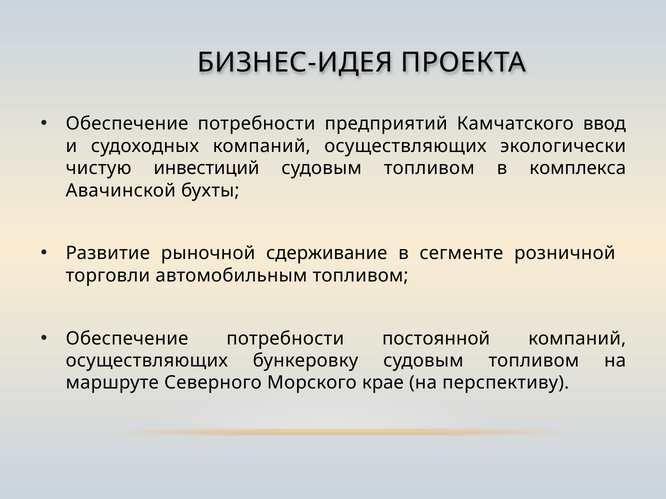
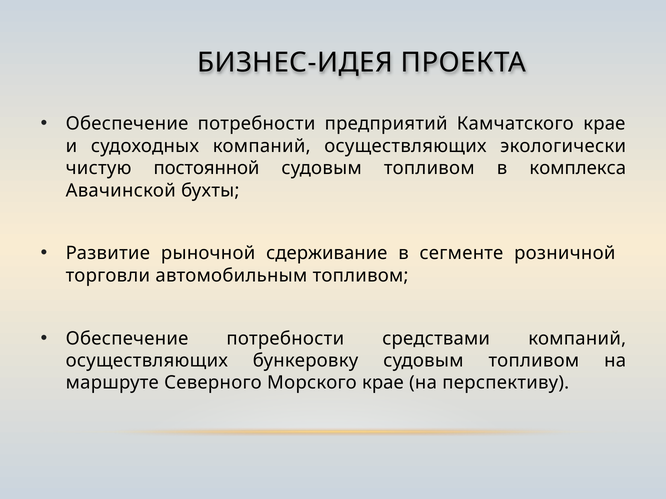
Камчатского ввод: ввод -> крае
инвестиций: инвестиций -> постоянной
постоянной: постоянной -> средствами
